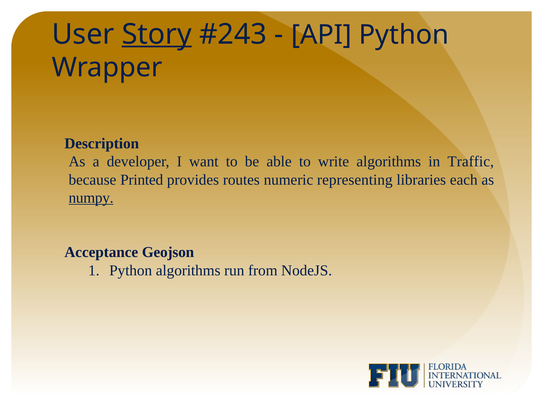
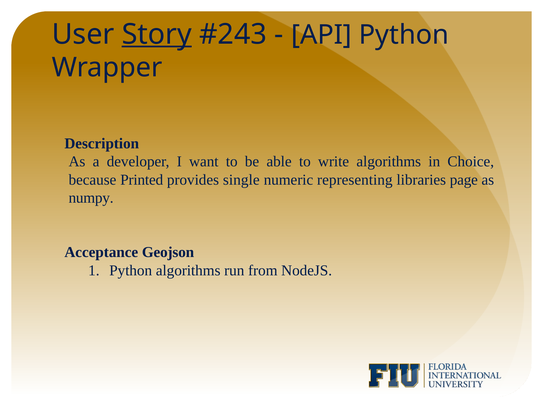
Traffic: Traffic -> Choice
routes: routes -> single
each: each -> page
numpy underline: present -> none
